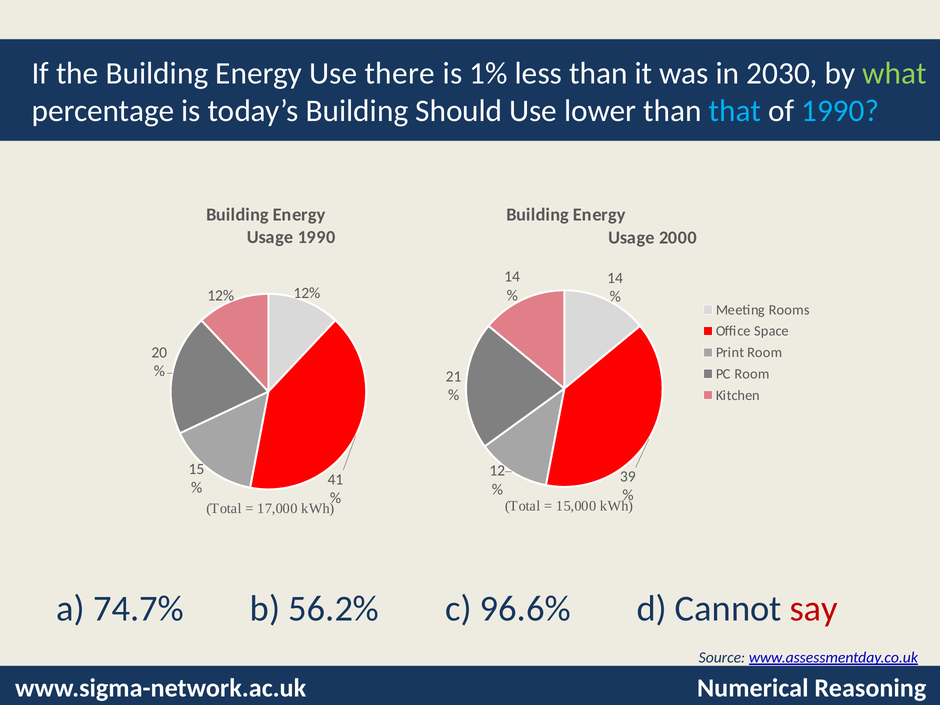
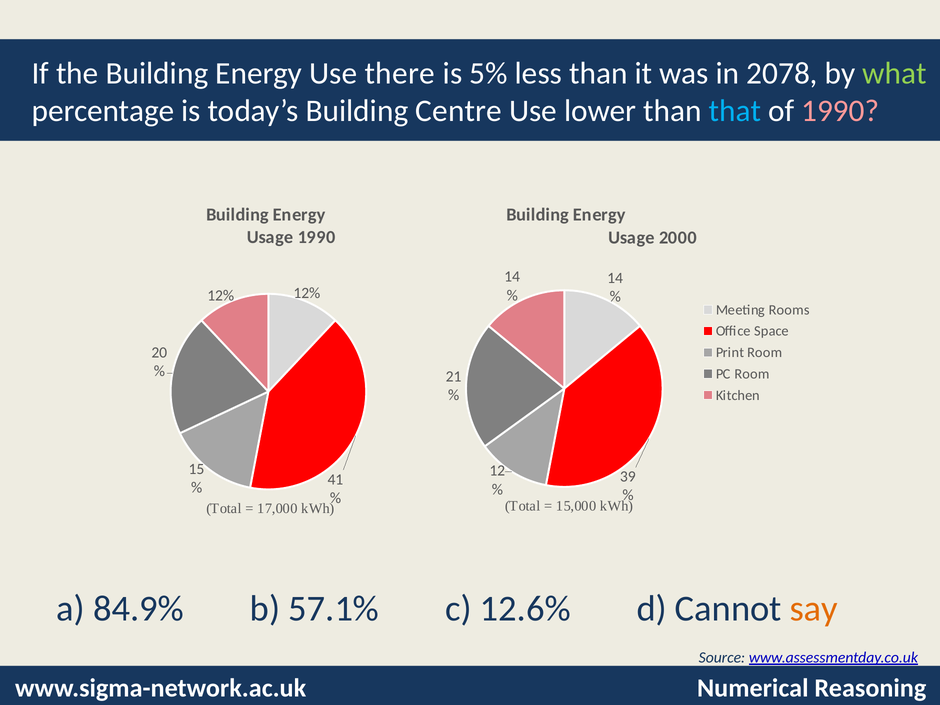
1%: 1% -> 5%
2030: 2030 -> 2078
Should: Should -> Centre
1990 at (840, 111) colour: light blue -> pink
74.7%: 74.7% -> 84.9%
56.2%: 56.2% -> 57.1%
96.6%: 96.6% -> 12.6%
say colour: red -> orange
